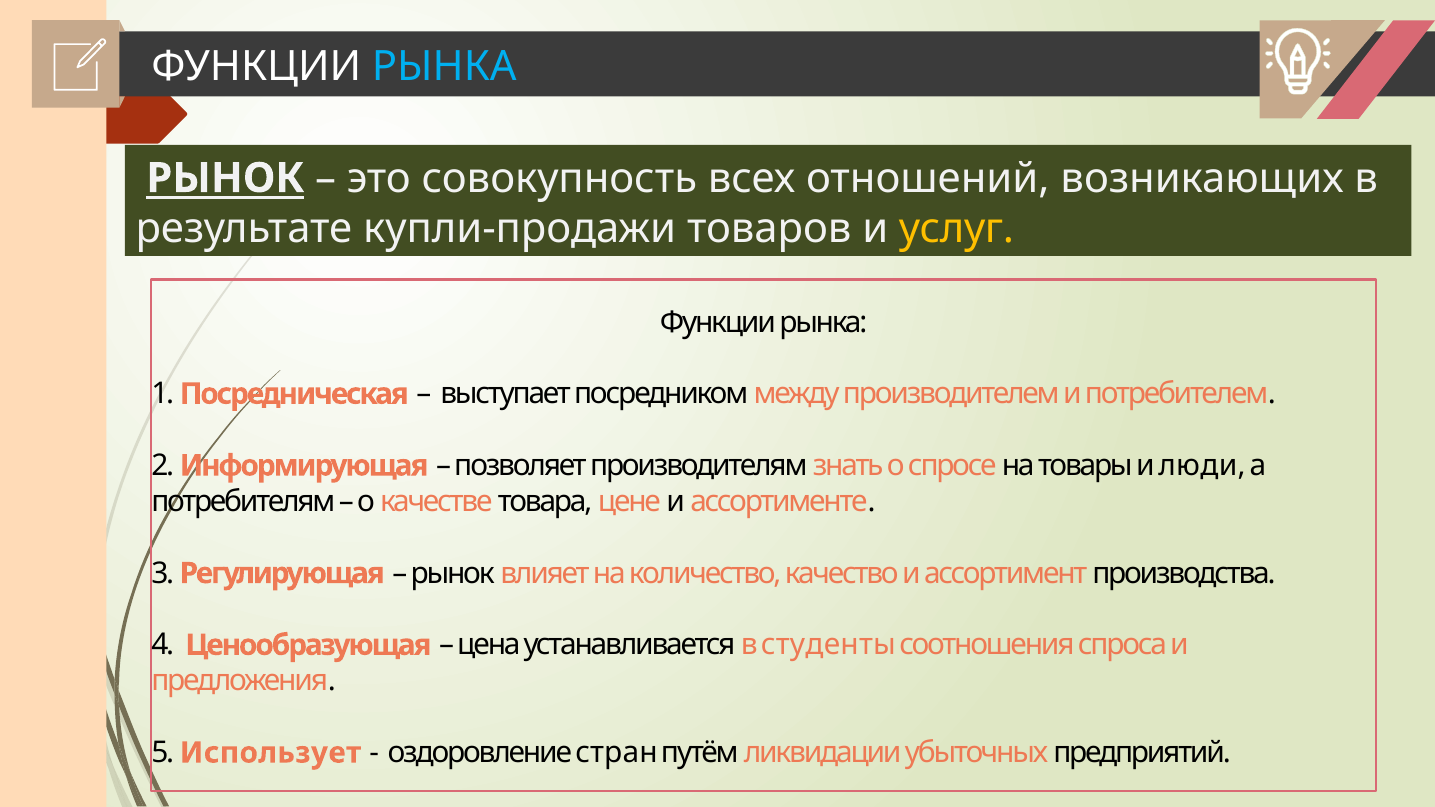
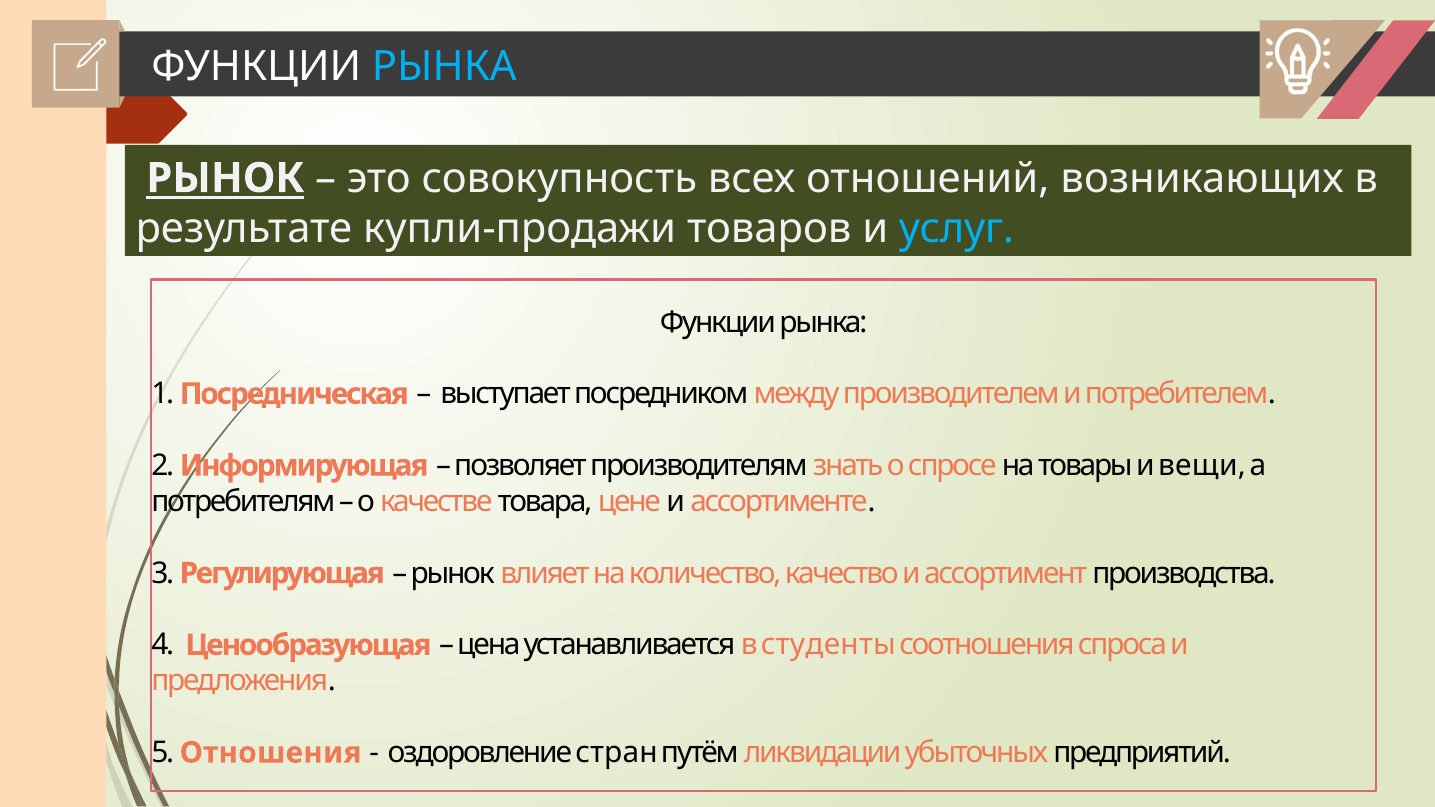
услуг colour: yellow -> light blue
люди: люди -> вещи
Использует: Использует -> Отношения
